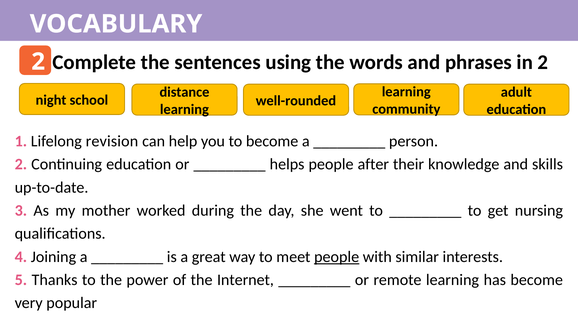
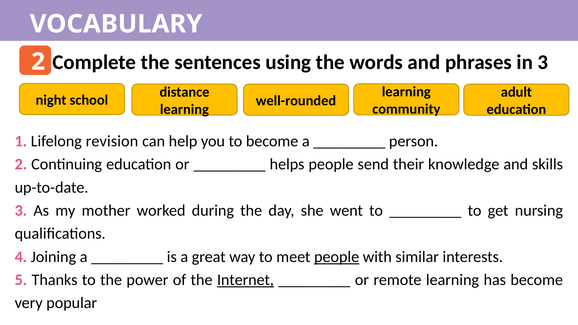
in 2: 2 -> 3
after: after -> send
Internet underline: none -> present
